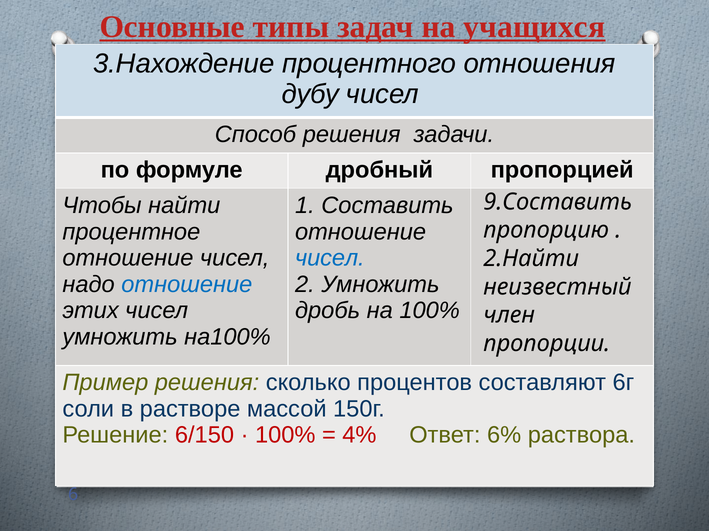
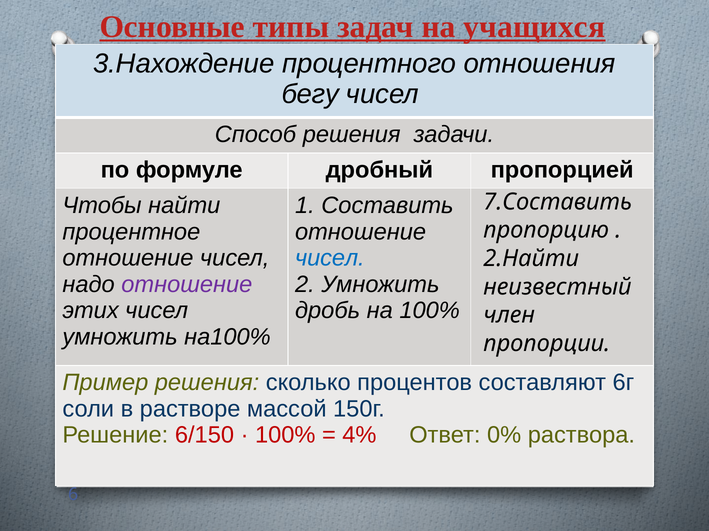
дубу: дубу -> бегу
9.Составить: 9.Составить -> 7.Составить
отношение at (187, 285) colour: blue -> purple
6%: 6% -> 0%
